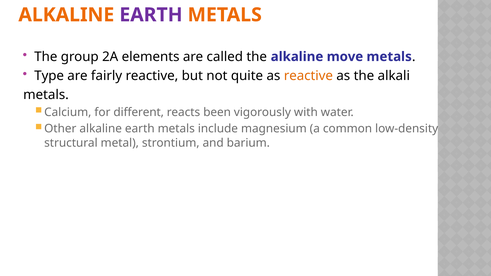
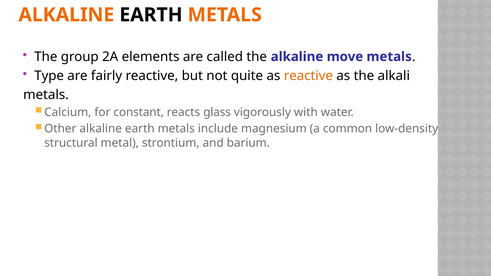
EARTH at (151, 15) colour: purple -> black
different: different -> constant
been: been -> glass
